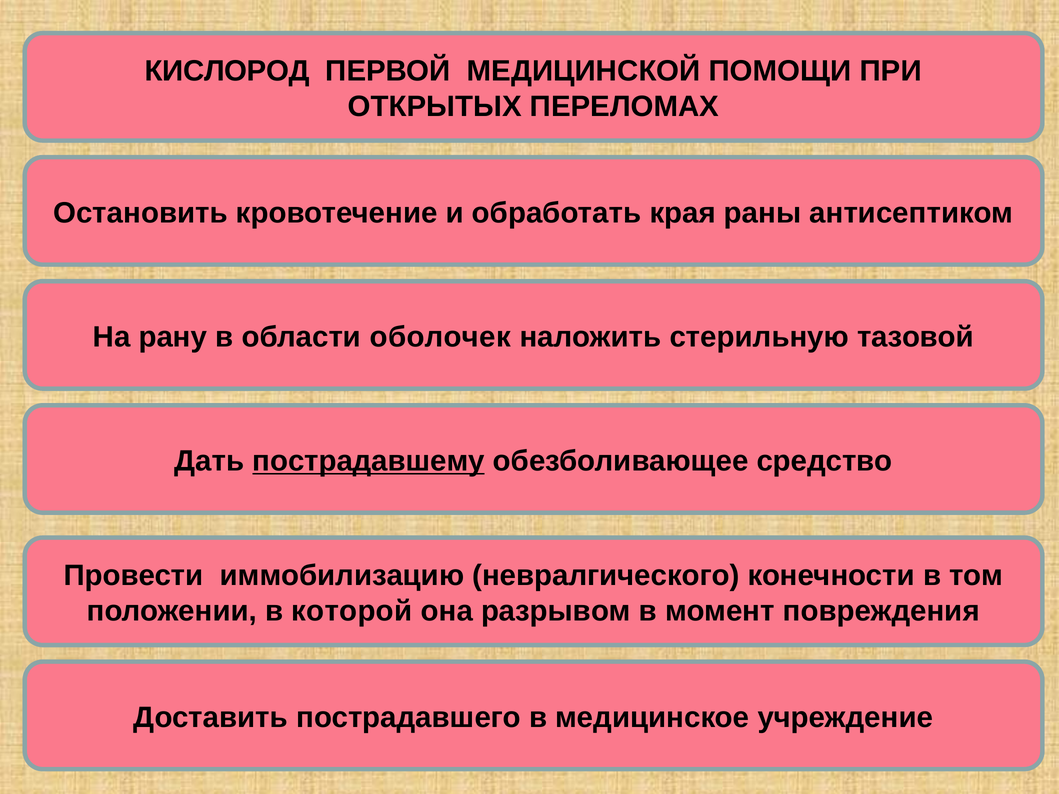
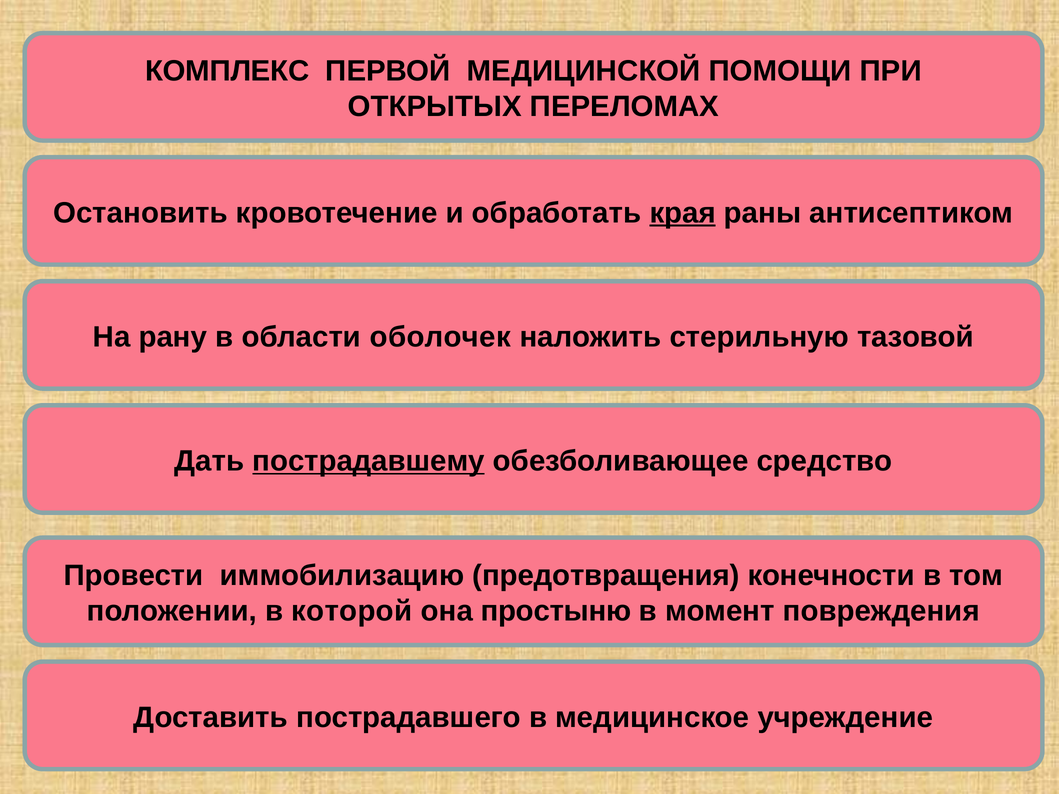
КИСЛОРОД: КИСЛОРОД -> КОМПЛЕКС
края underline: none -> present
невралгического: невралгического -> предотвращения
разрывом: разрывом -> простыню
